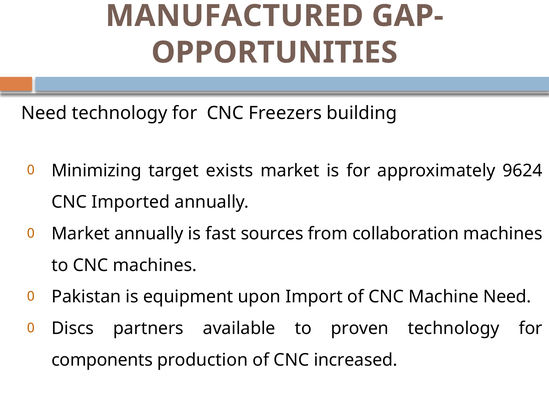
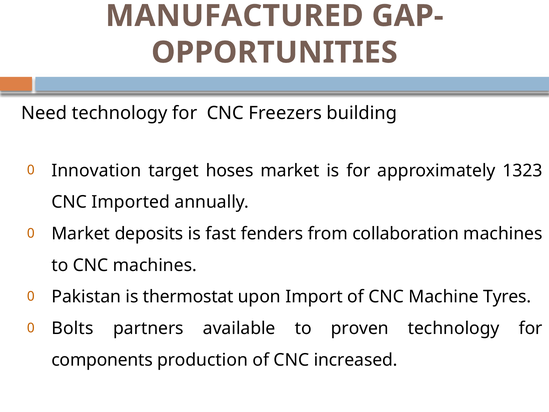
Minimizing: Minimizing -> Innovation
exists: exists -> hoses
9624: 9624 -> 1323
Market annually: annually -> deposits
sources: sources -> fenders
equipment: equipment -> thermostat
Machine Need: Need -> Tyres
Discs: Discs -> Bolts
